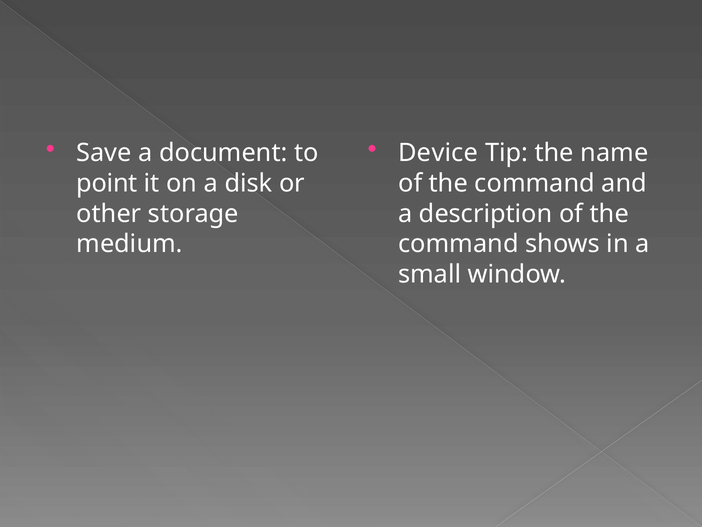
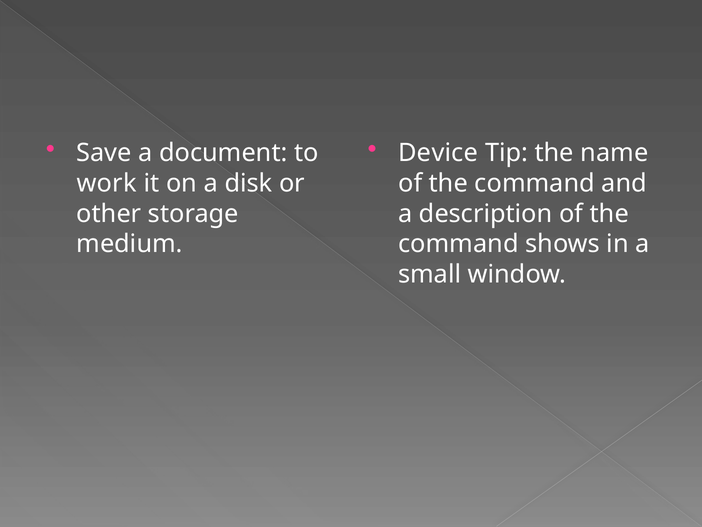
point: point -> work
